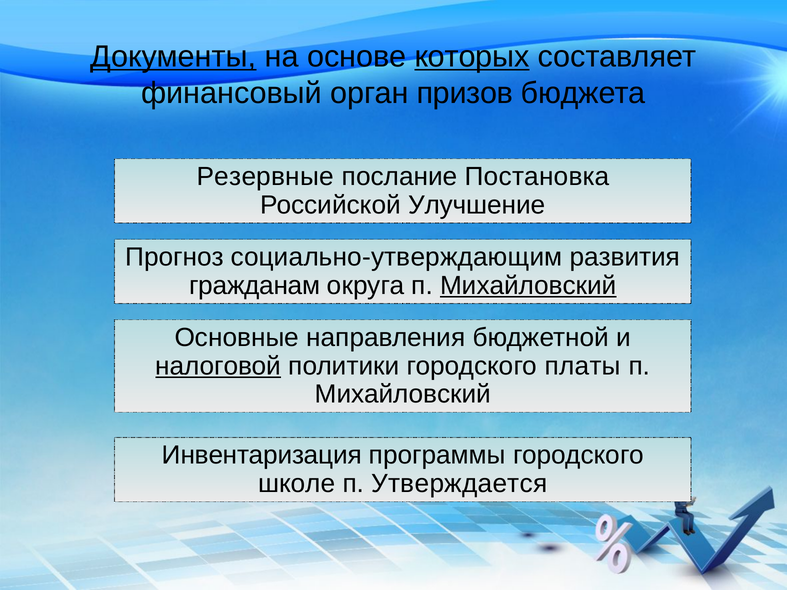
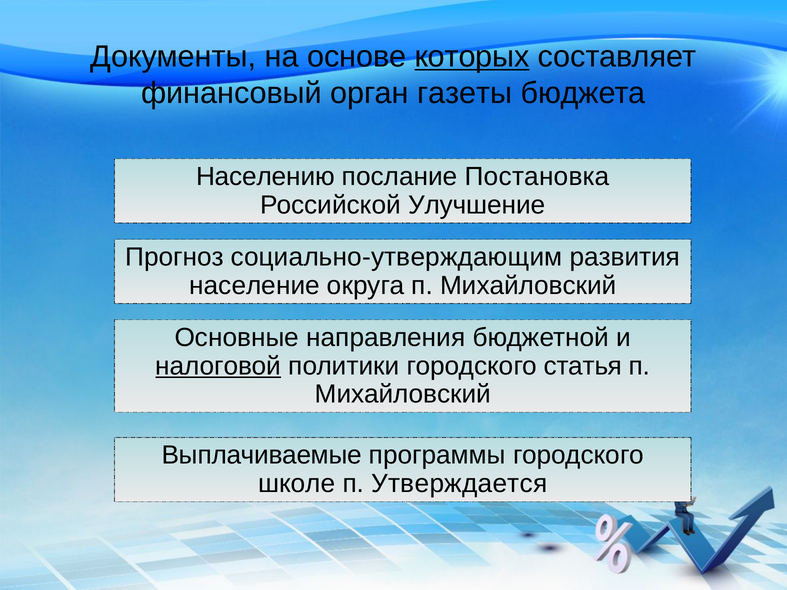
Документы underline: present -> none
призов: призов -> газеты
Резервные: Резервные -> Населению
гражданам: гражданам -> население
Михайловский at (528, 286) underline: present -> none
платы: платы -> статья
Инвентаризация: Инвентаризация -> Выплачиваемые
